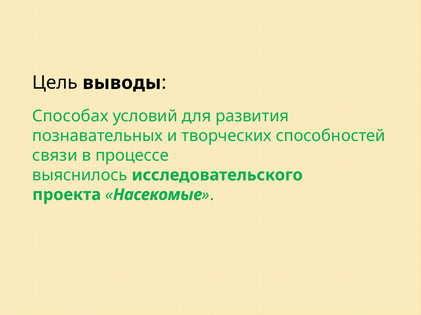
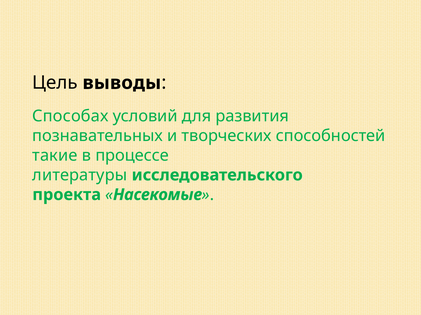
связи: связи -> такие
выяснилось: выяснилось -> литературы
